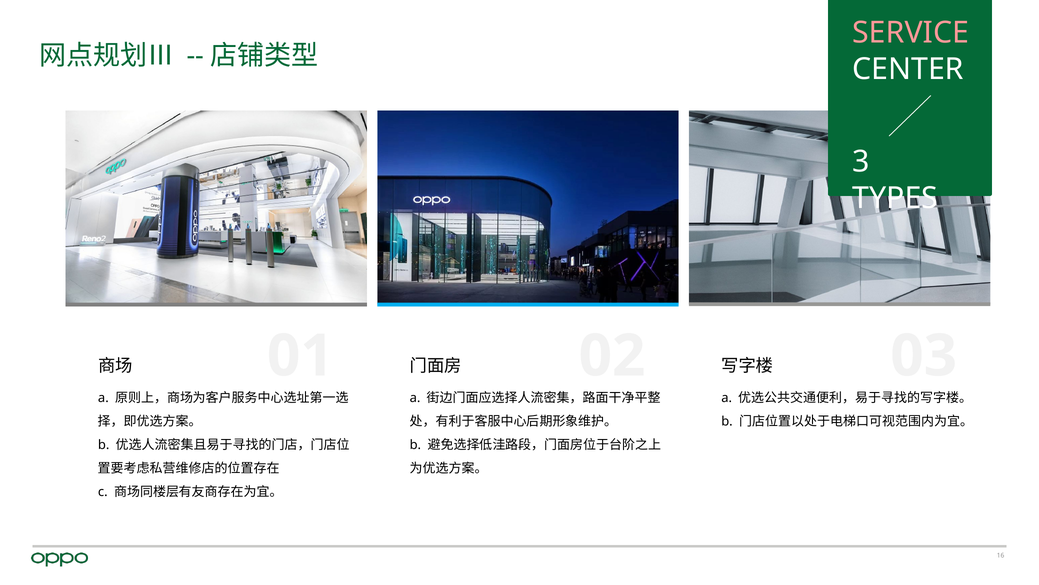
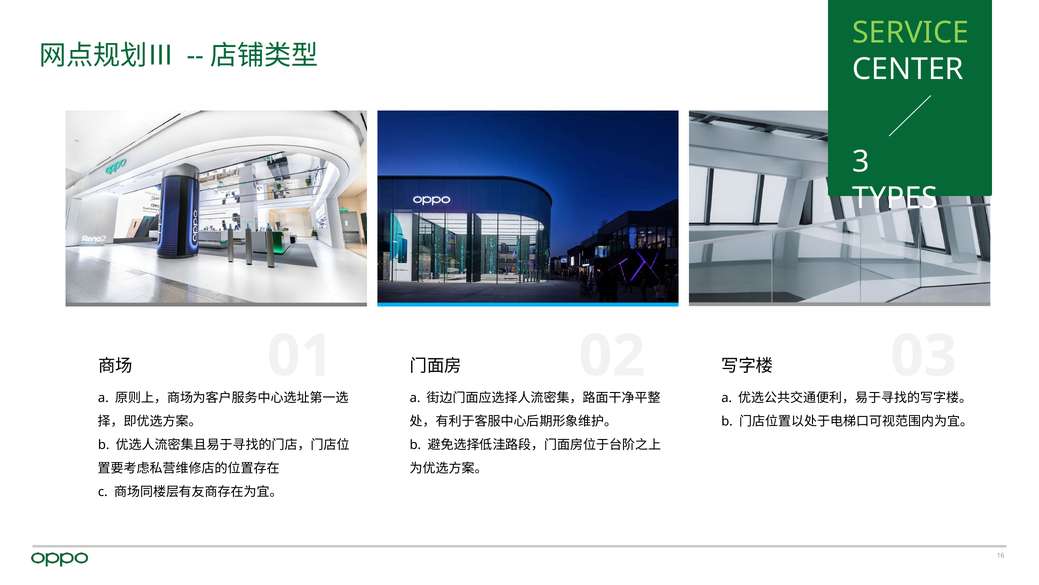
SERVICE colour: pink -> light green
